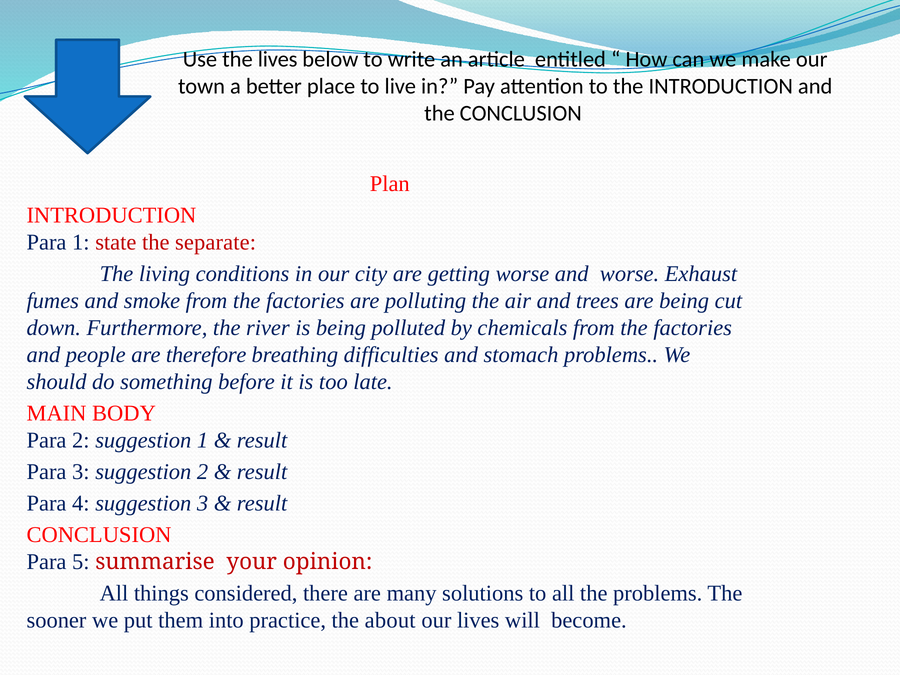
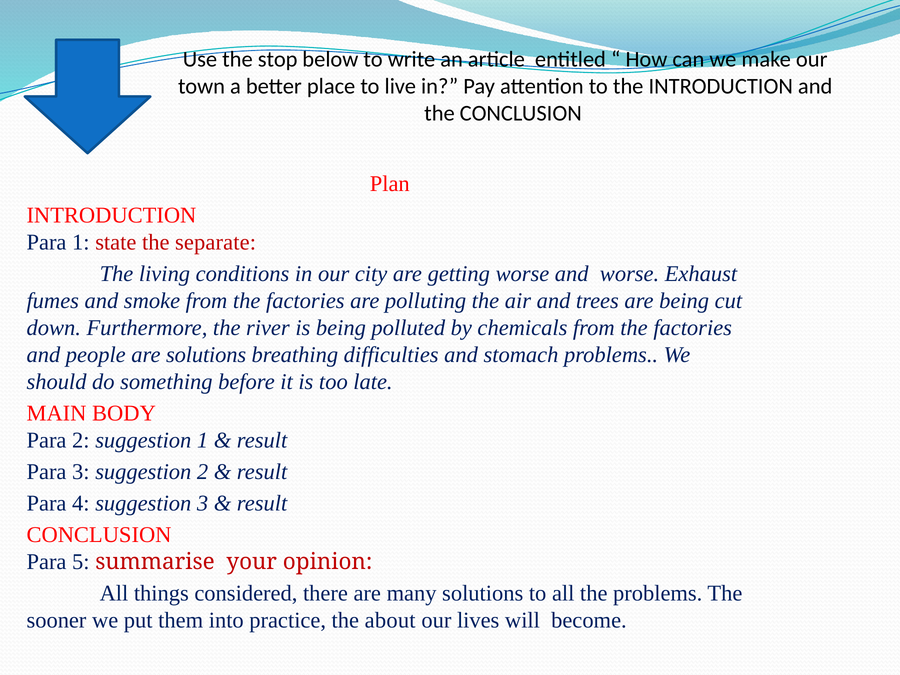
the lives: lives -> stop
are therefore: therefore -> solutions
